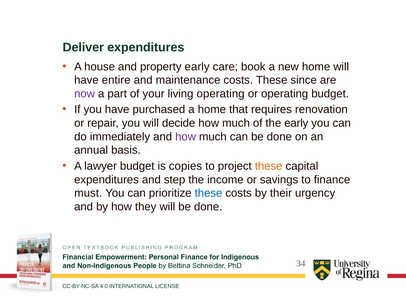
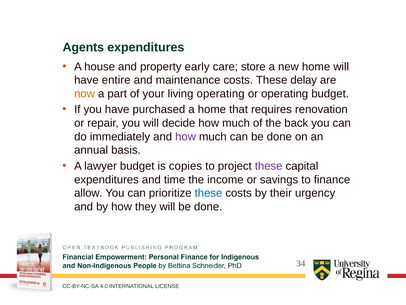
Deliver: Deliver -> Agents
book: book -> store
since: since -> delay
now colour: purple -> orange
the early: early -> back
these at (269, 166) colour: orange -> purple
step: step -> time
must: must -> allow
